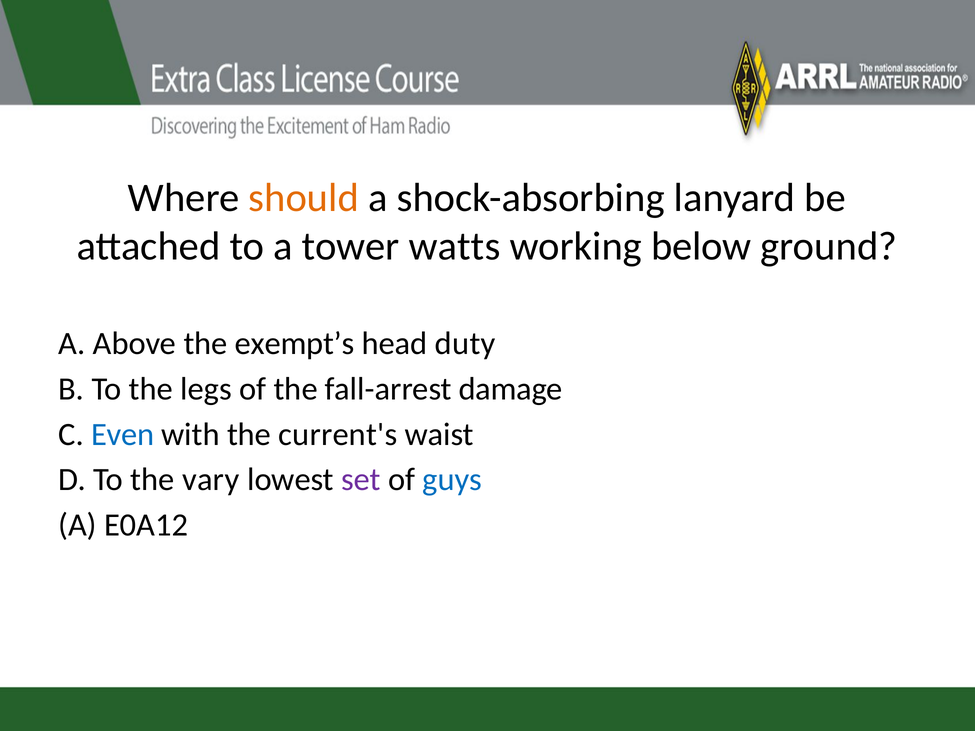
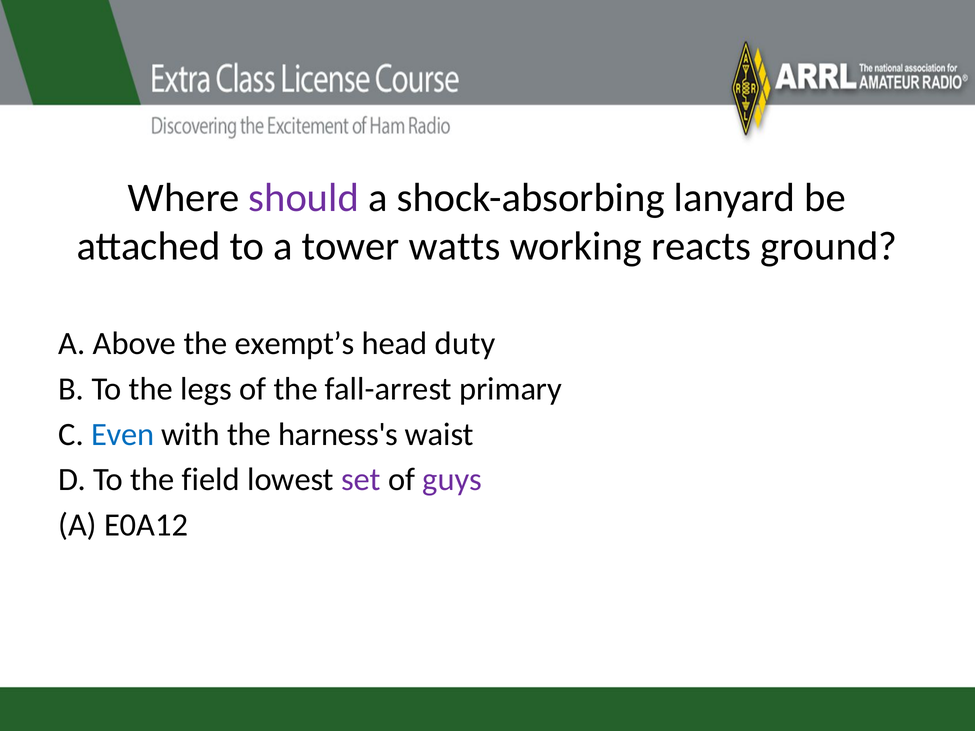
should colour: orange -> purple
below: below -> reacts
damage: damage -> primary
current's: current's -> harness's
vary: vary -> field
guys colour: blue -> purple
